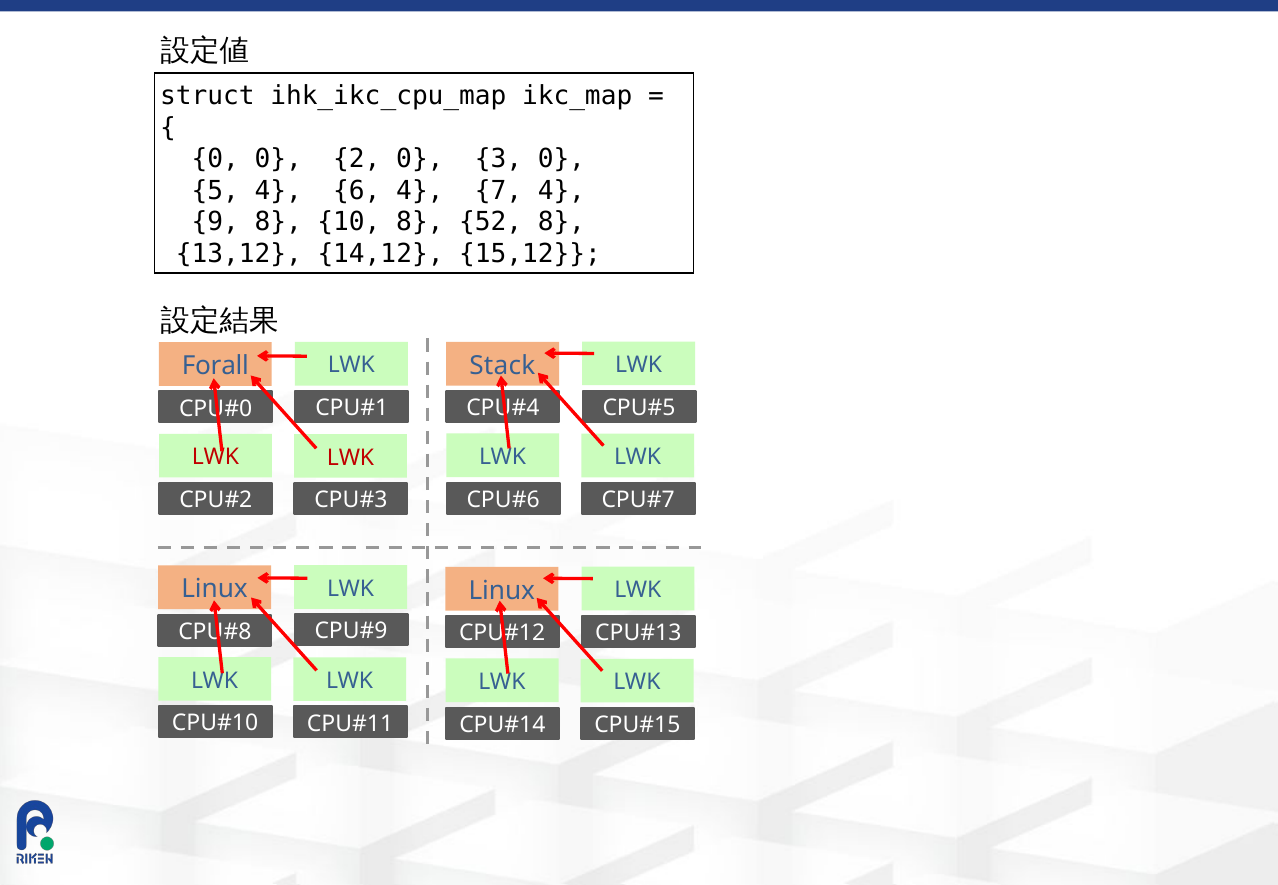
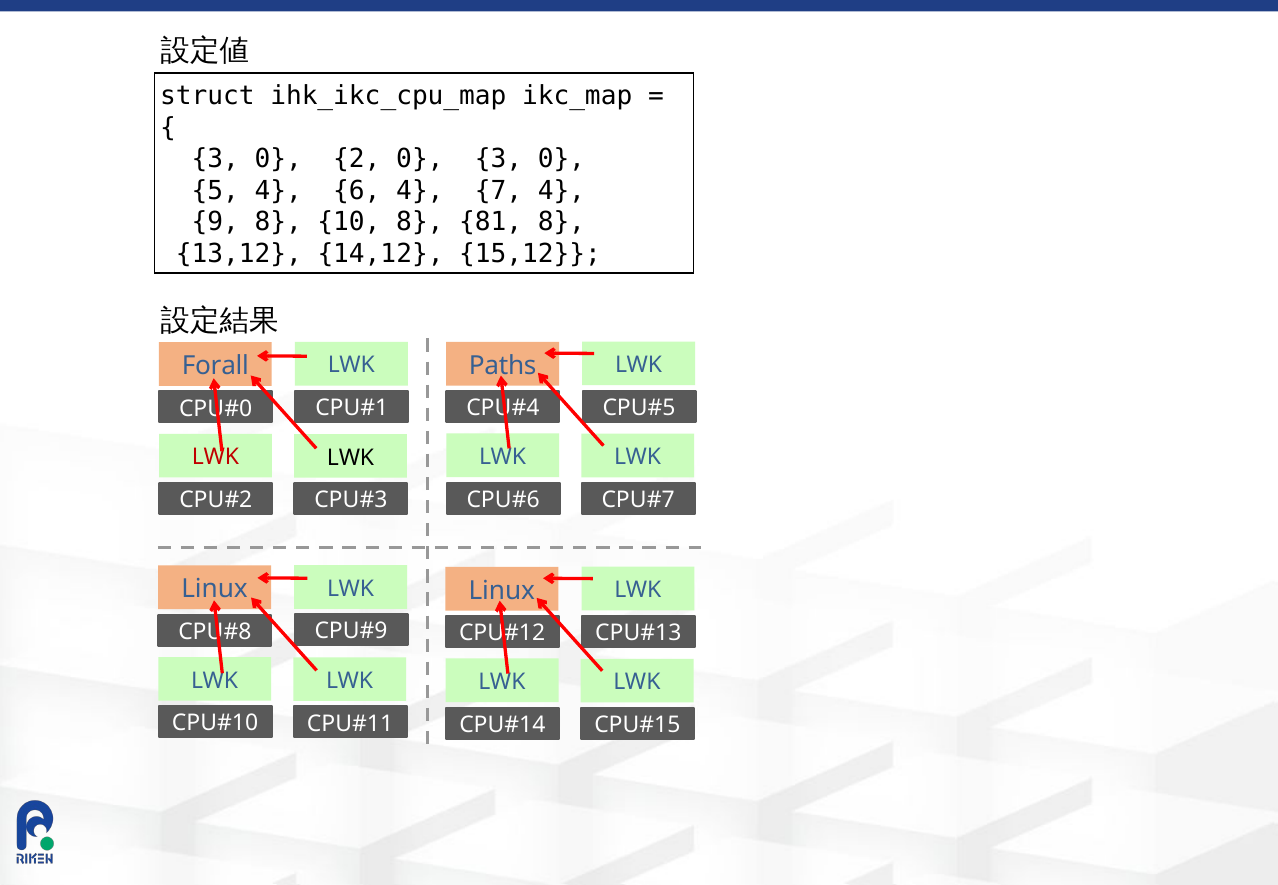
0 at (215, 159): 0 -> 3
52: 52 -> 81
Stack: Stack -> Paths
LWK at (351, 457) colour: red -> black
